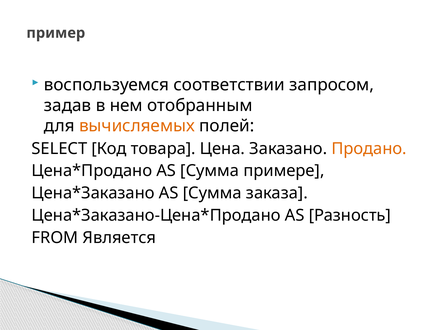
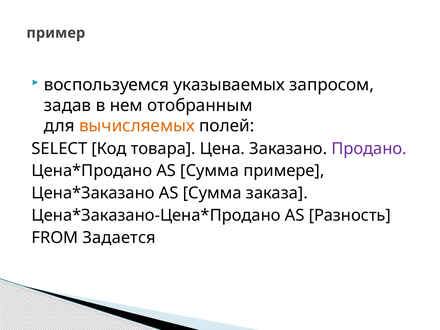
соответствии: соответствии -> указываемых
Продано colour: orange -> purple
Является: Является -> Задается
